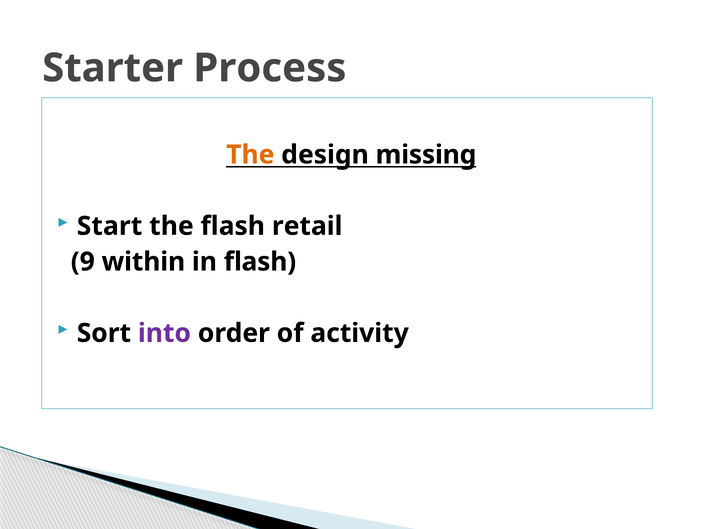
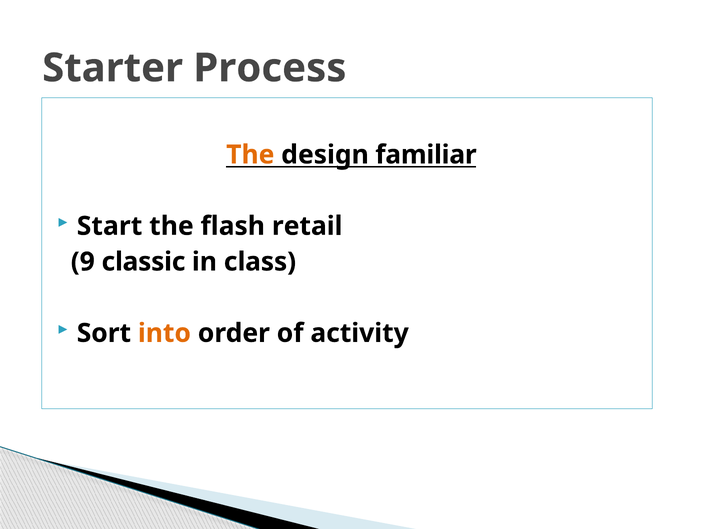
missing: missing -> familiar
within: within -> classic
in flash: flash -> class
into colour: purple -> orange
